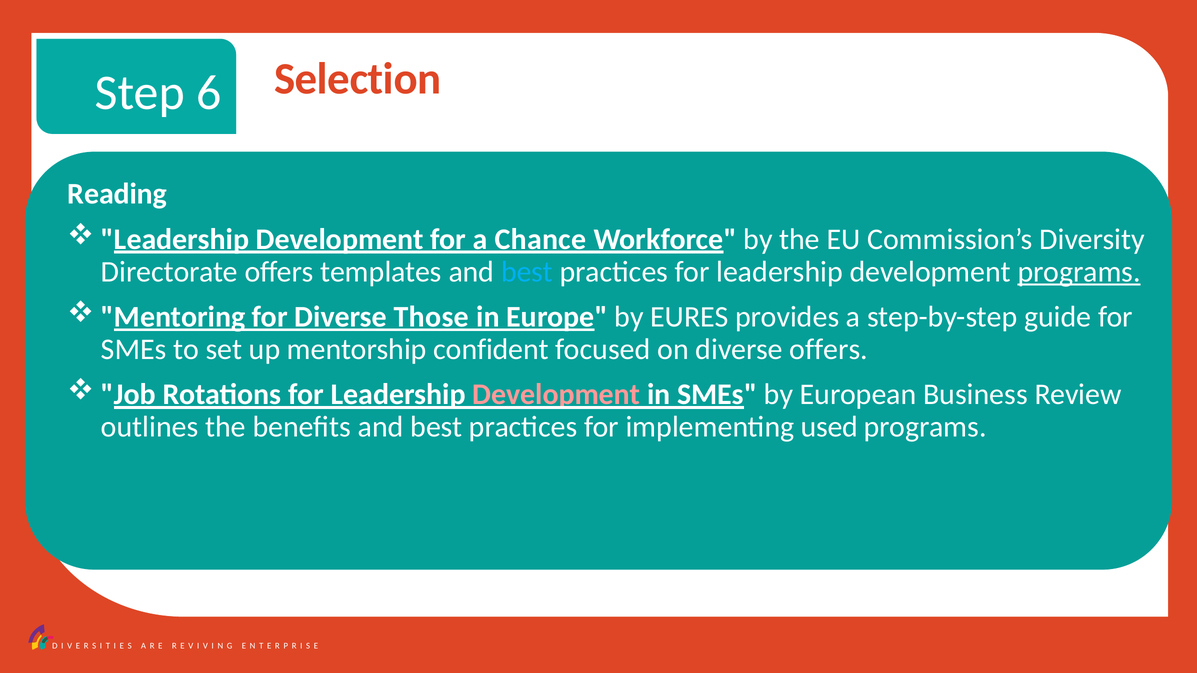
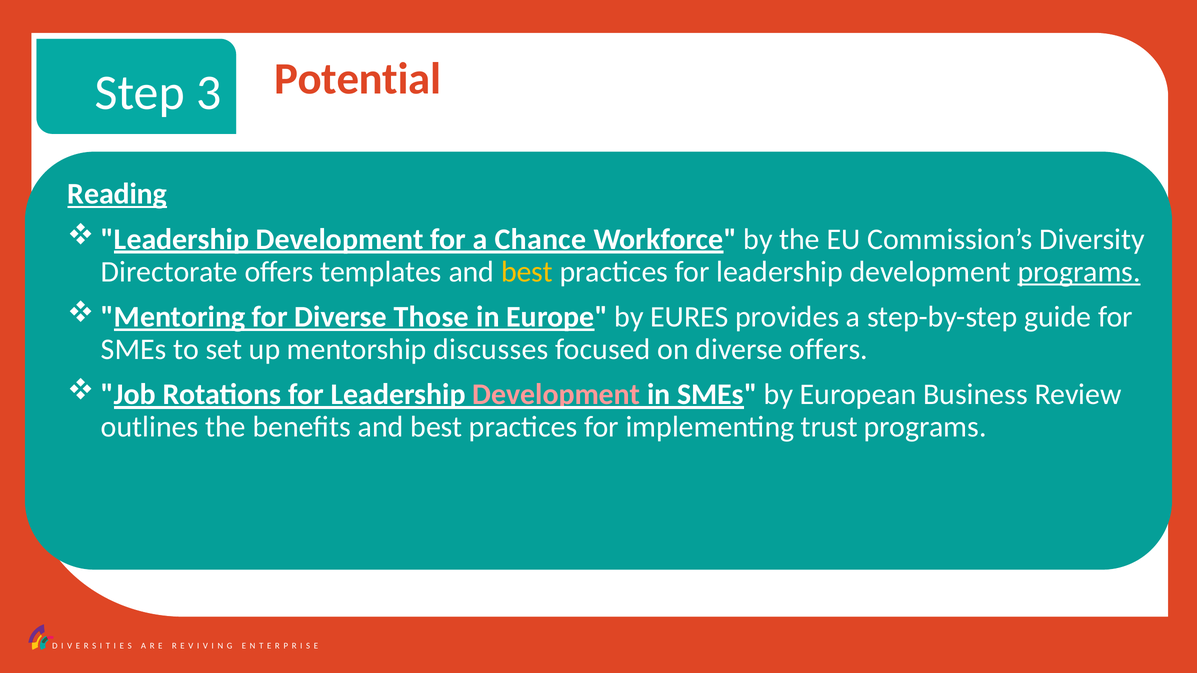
Selection: Selection -> Potential
6: 6 -> 3
Reading underline: none -> present
best at (527, 272) colour: light blue -> yellow
confident: confident -> discusses
used: used -> trust
